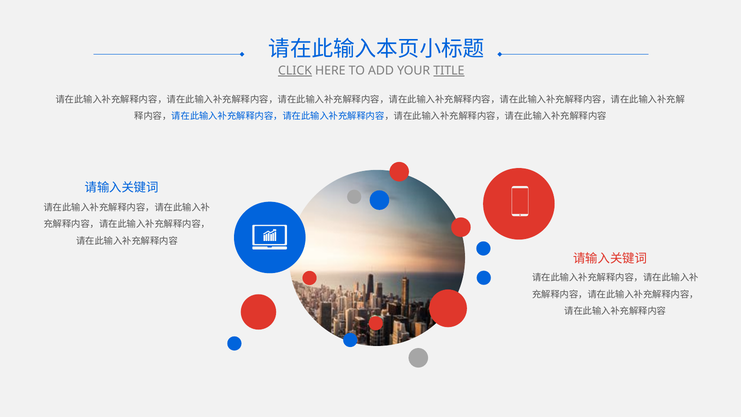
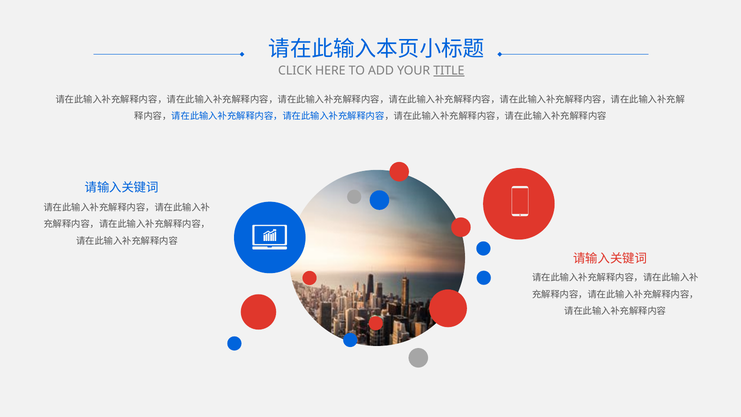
CLICK underline: present -> none
